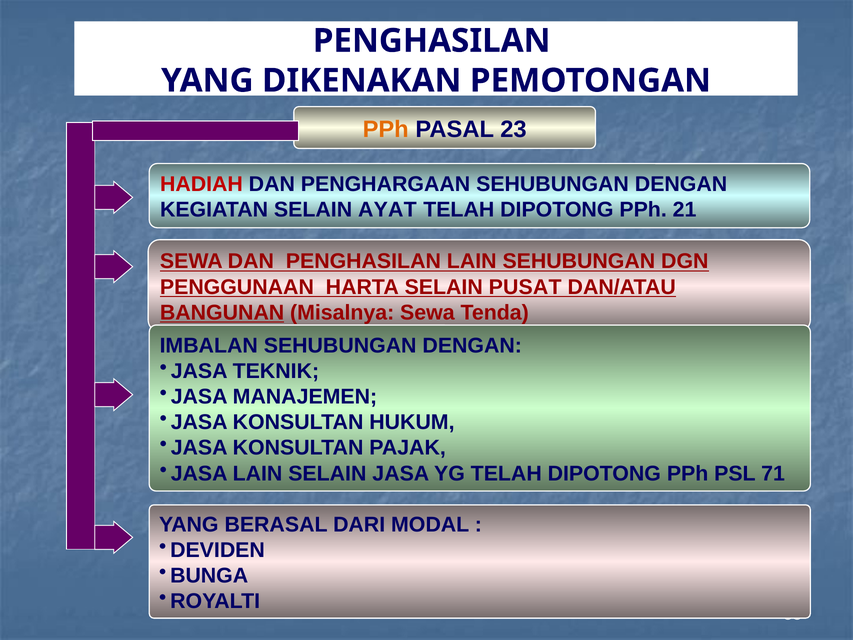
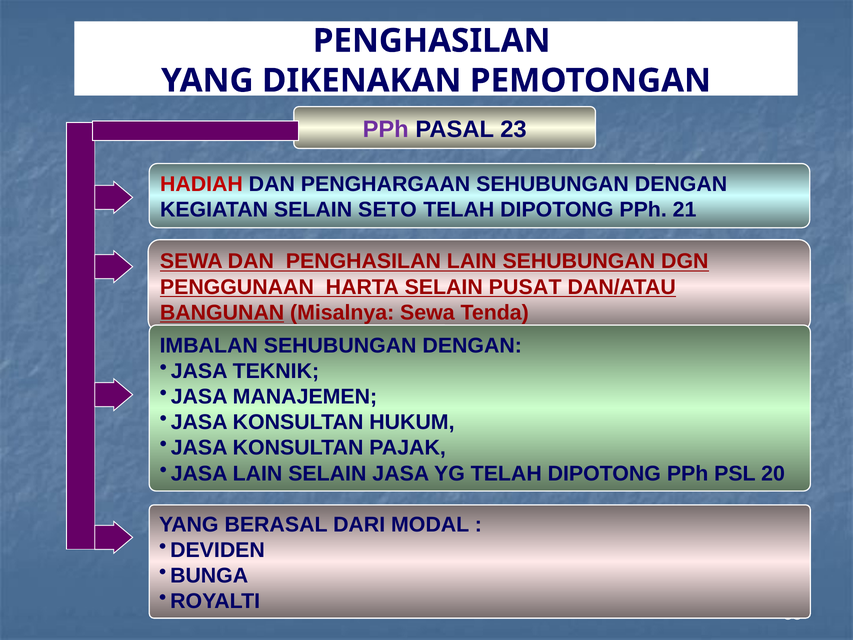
PPh at (386, 129) colour: orange -> purple
AYAT: AYAT -> SETO
71: 71 -> 20
